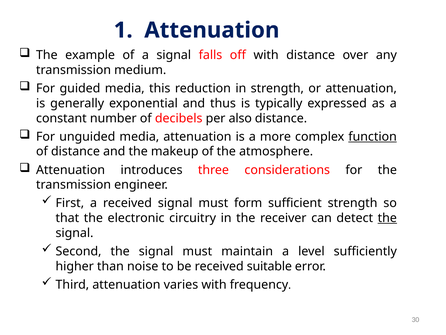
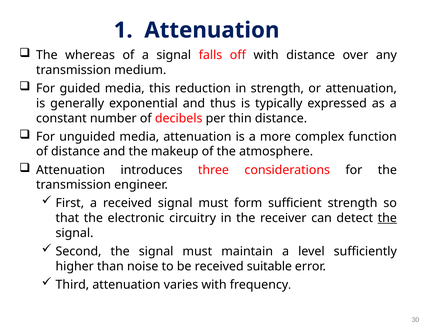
example: example -> whereas
also: also -> thin
function underline: present -> none
